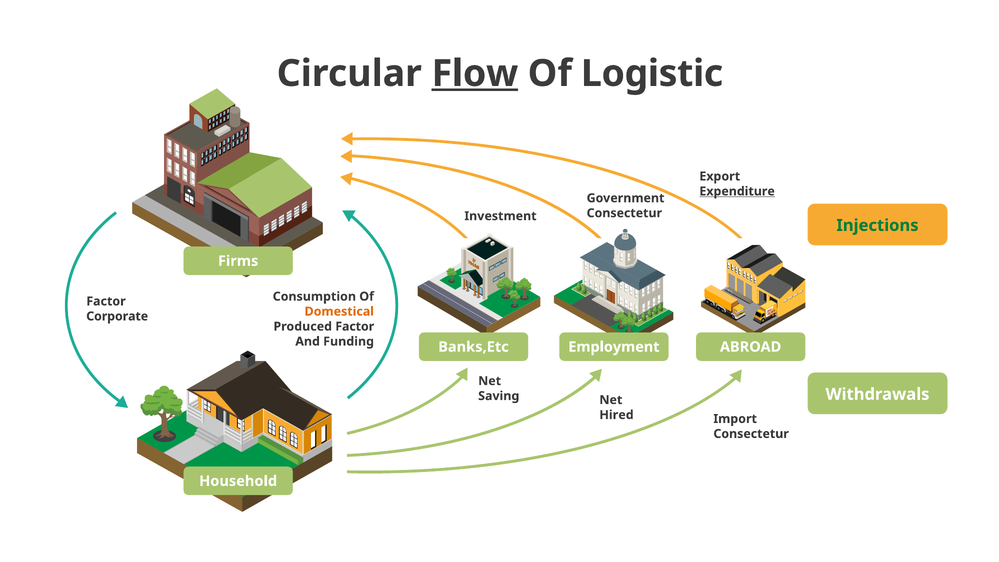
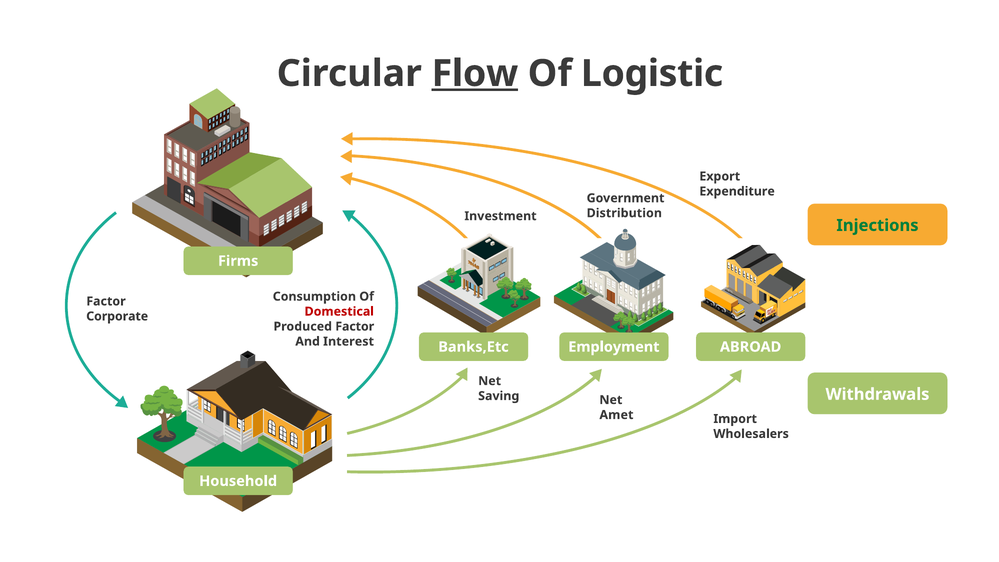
Expenditure underline: present -> none
Consectetur at (624, 213): Consectetur -> Distribution
Domestical colour: orange -> red
Funding: Funding -> Interest
Hired: Hired -> Amet
Consectetur at (751, 434): Consectetur -> Wholesalers
